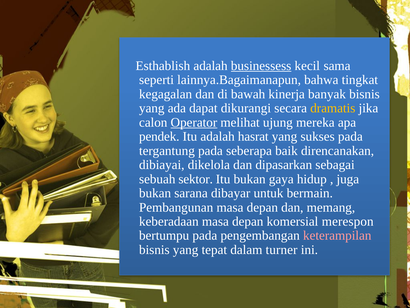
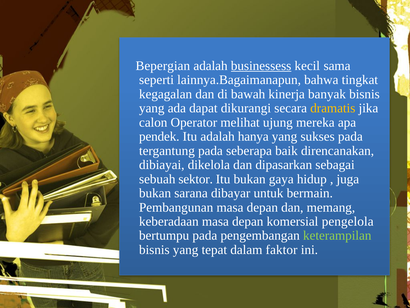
Esthablish: Esthablish -> Bepergian
Operator underline: present -> none
hasrat: hasrat -> hanya
merespon: merespon -> pengelola
keterampilan colour: pink -> light green
turner: turner -> faktor
